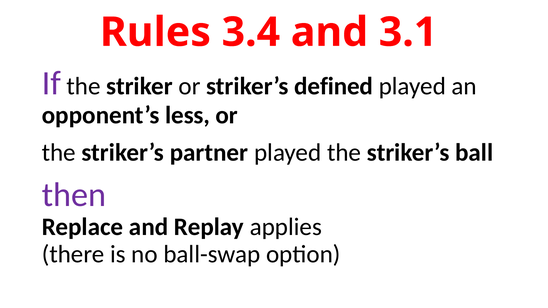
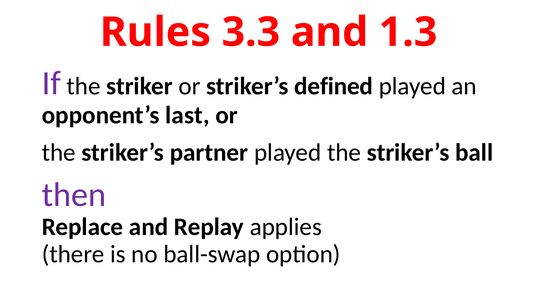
3.4: 3.4 -> 3.3
3.1: 3.1 -> 1.3
less: less -> last
